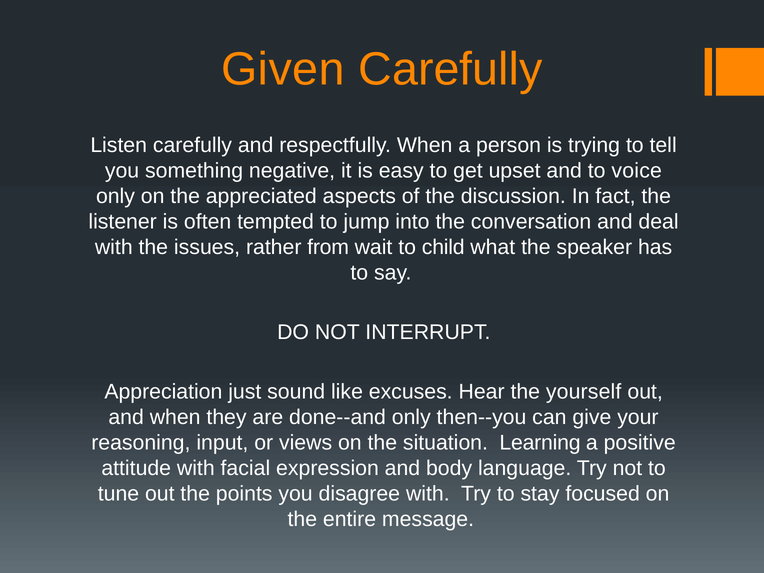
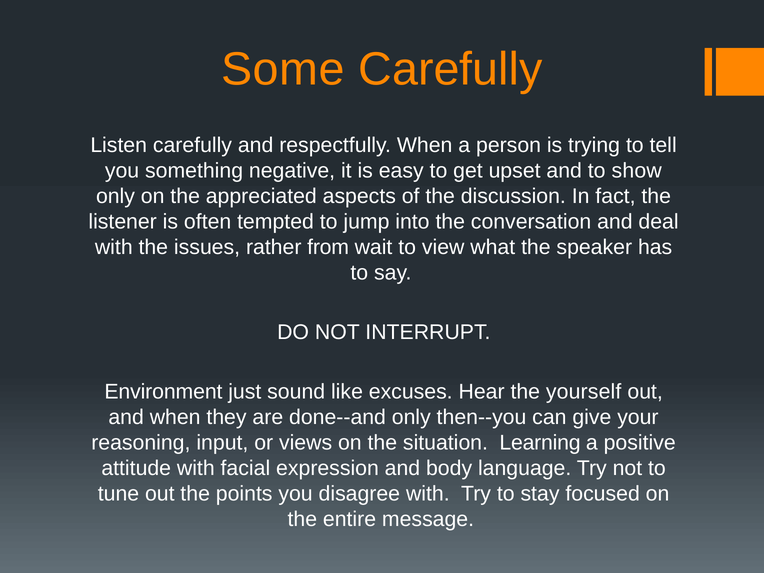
Given: Given -> Some
voice: voice -> show
child: child -> view
Appreciation: Appreciation -> Environment
